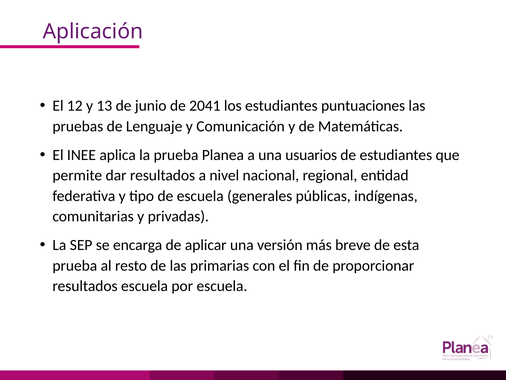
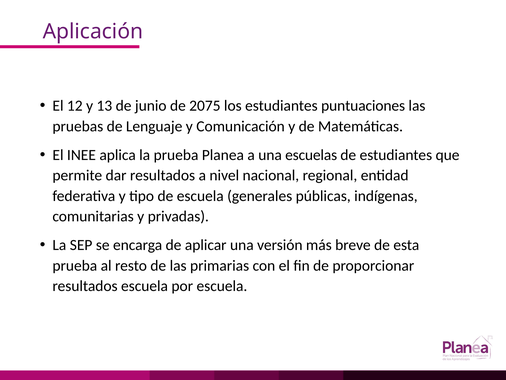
2041: 2041 -> 2075
usuarios: usuarios -> escuelas
